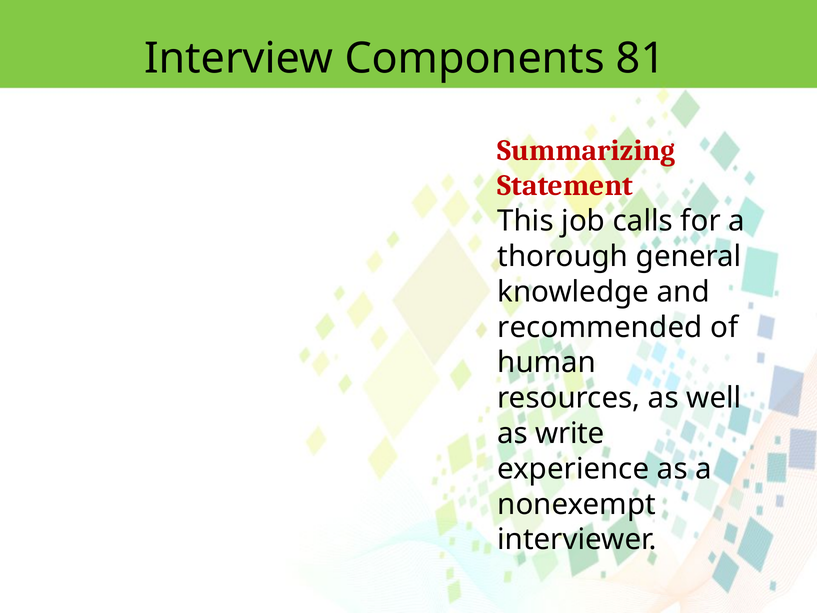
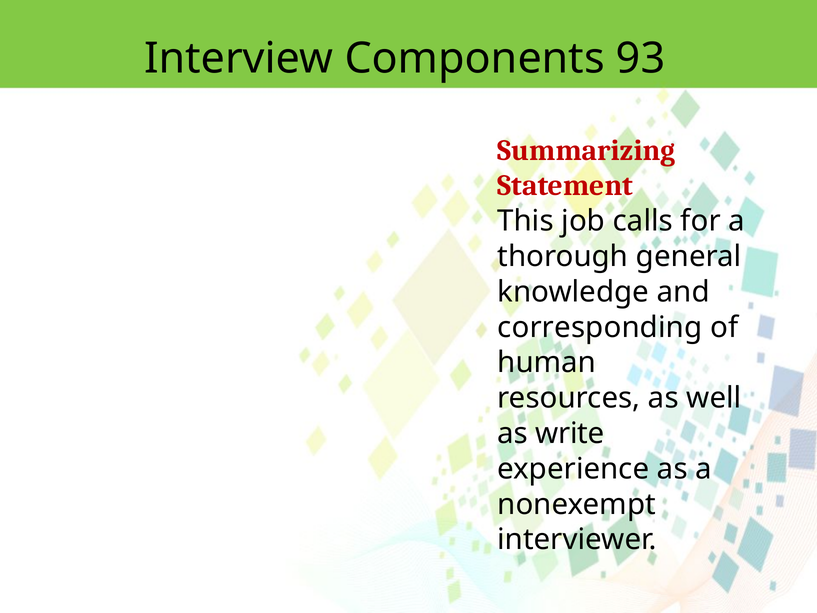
81: 81 -> 93
recommended: recommended -> corresponding
